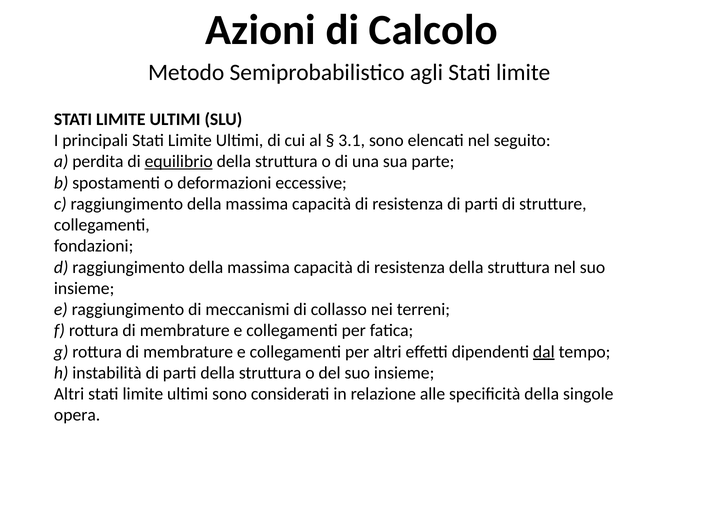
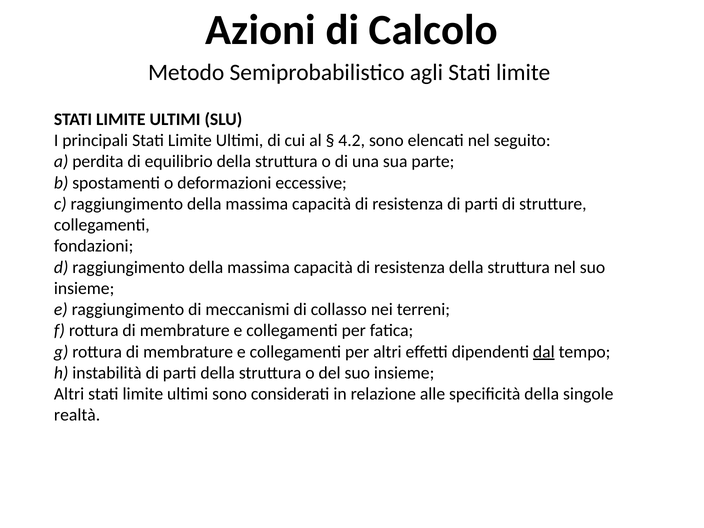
3.1: 3.1 -> 4.2
equilibrio underline: present -> none
opera: opera -> realtà
